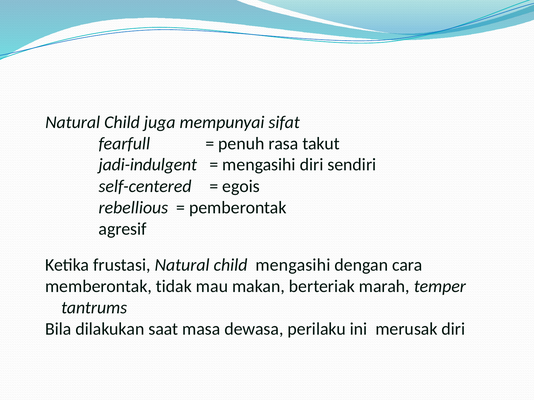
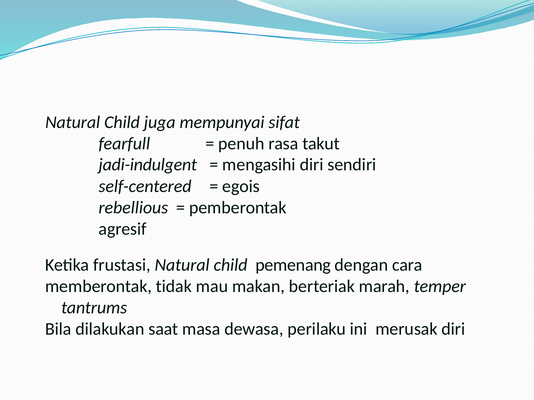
child mengasihi: mengasihi -> pemenang
